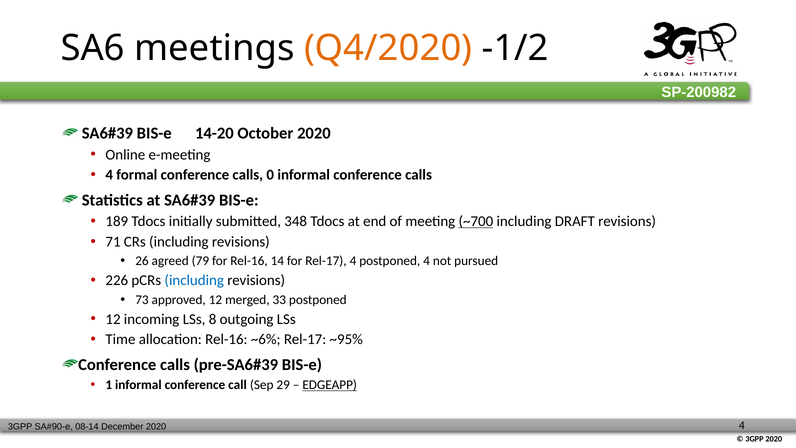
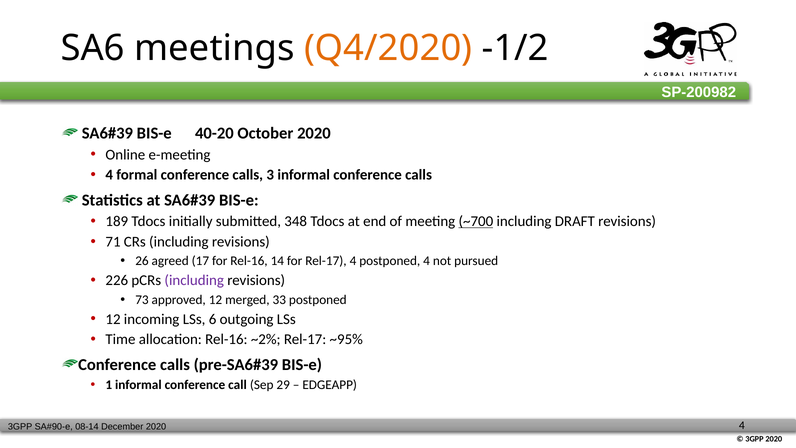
14-20: 14-20 -> 40-20
0: 0 -> 3
79: 79 -> 17
including at (194, 280) colour: blue -> purple
8: 8 -> 6
~6%: ~6% -> ~2%
EDGEAPP underline: present -> none
